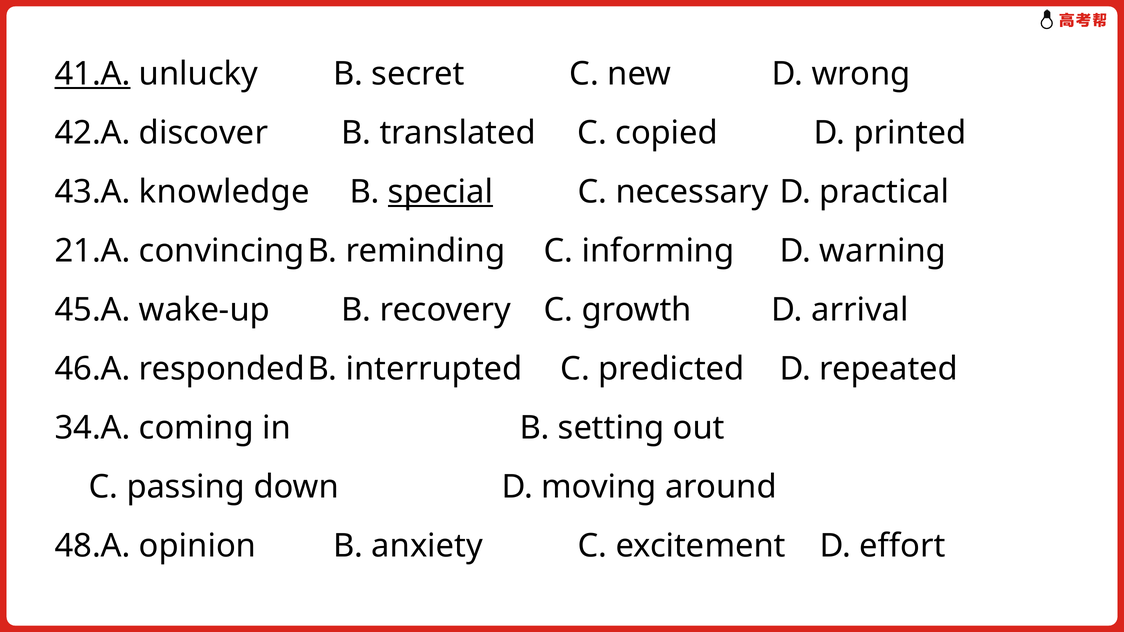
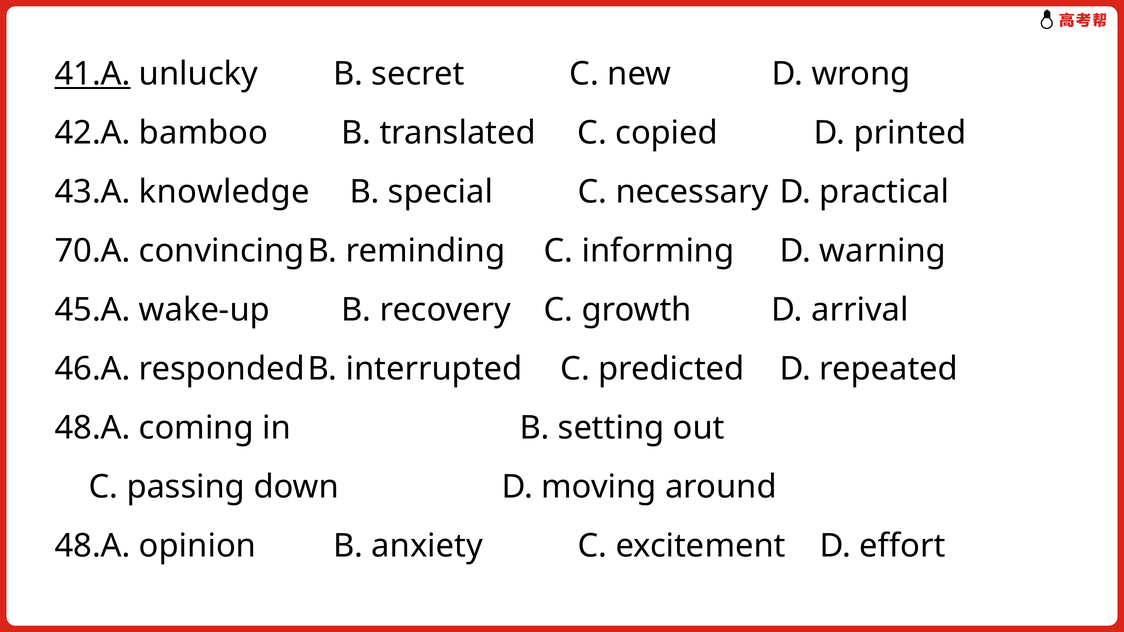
discover: discover -> bamboo
special underline: present -> none
21.A: 21.A -> 70.A
34.A at (93, 428): 34.A -> 48.A
